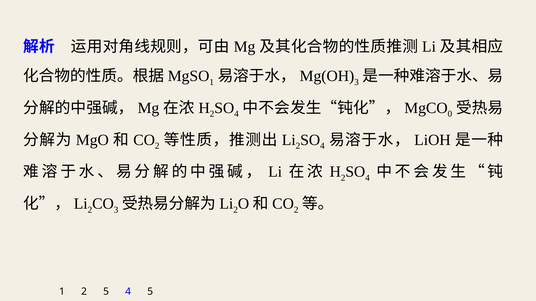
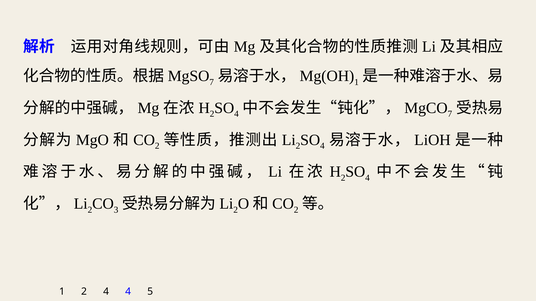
1 at (212, 82): 1 -> 7
3 at (357, 82): 3 -> 1
0 at (450, 114): 0 -> 7
2 5: 5 -> 4
